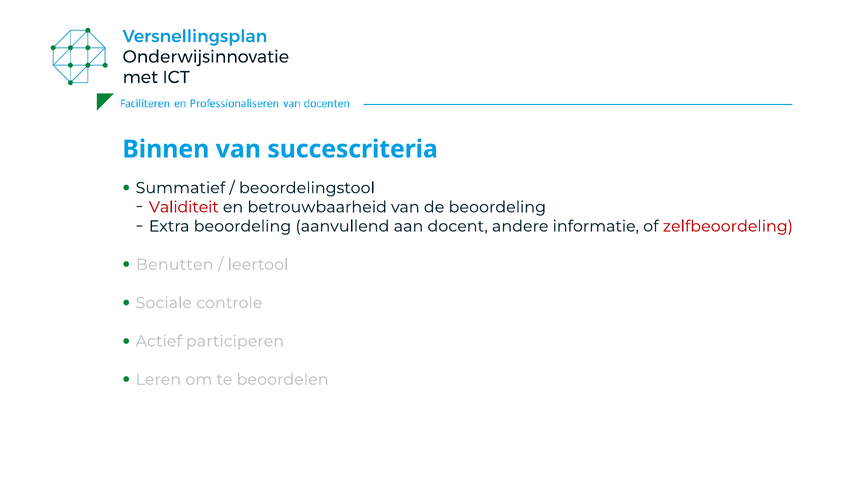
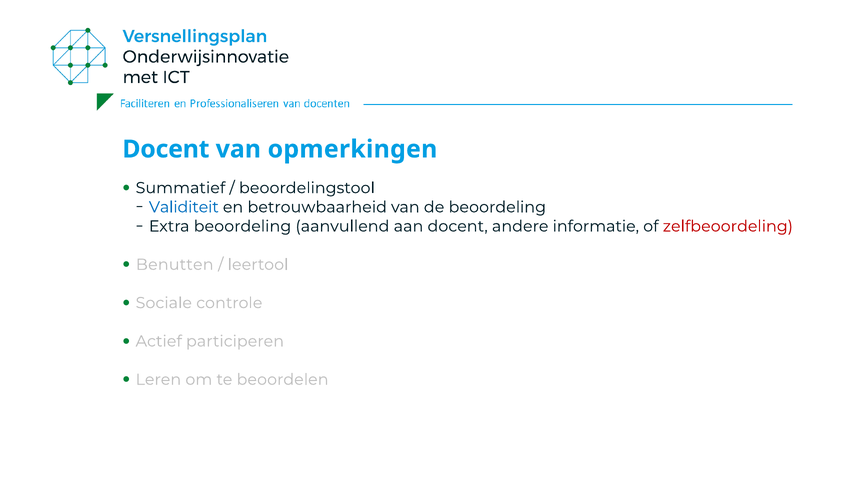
Binnen at (166, 149): Binnen -> Docent
succescriteria: succescriteria -> opmerkingen
Validiteit colour: red -> blue
